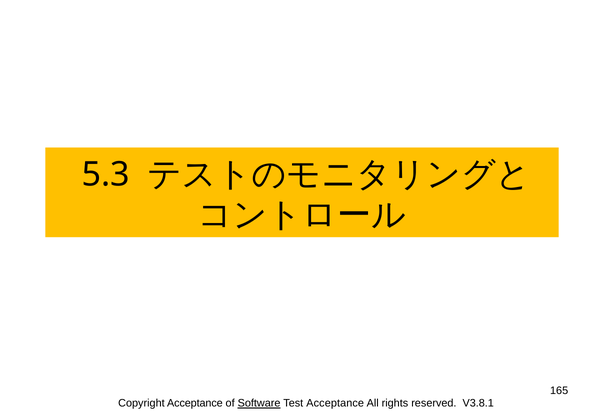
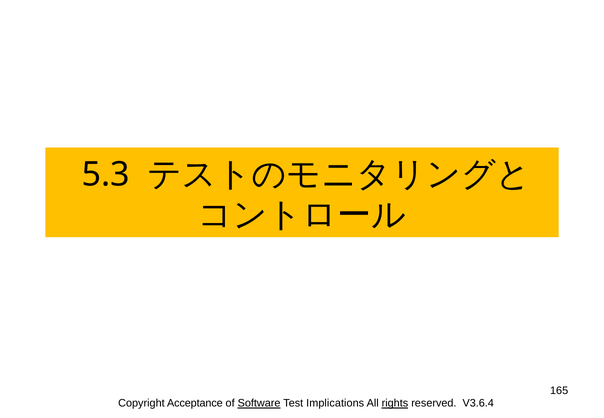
Test Acceptance: Acceptance -> Implications
rights underline: none -> present
V3.8.1: V3.8.1 -> V3.6.4
